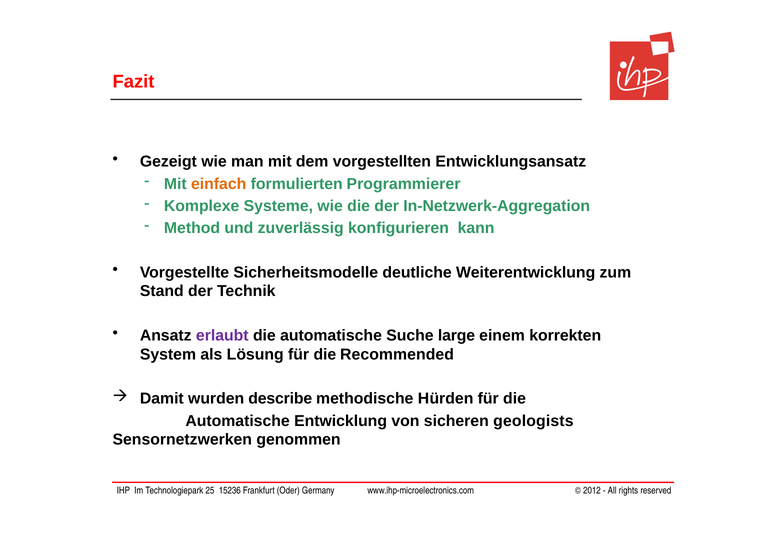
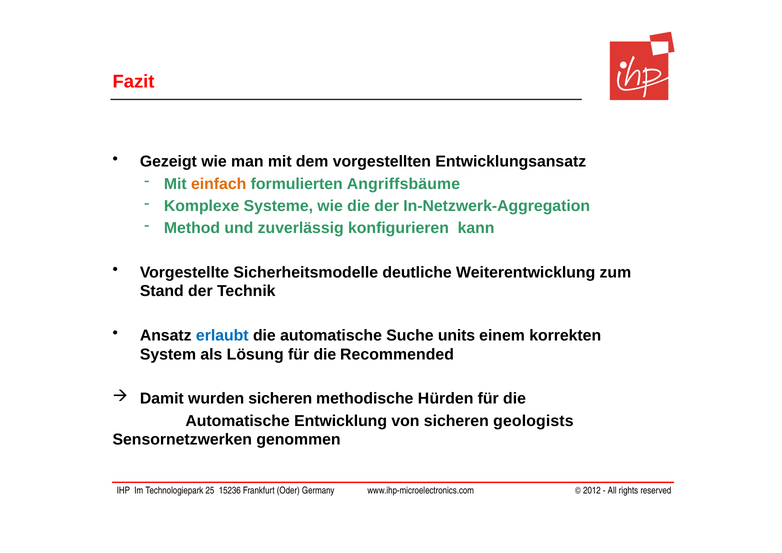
Programmierer: Programmierer -> Angriffsbäume
erlaubt colour: purple -> blue
large: large -> units
wurden describe: describe -> sicheren
